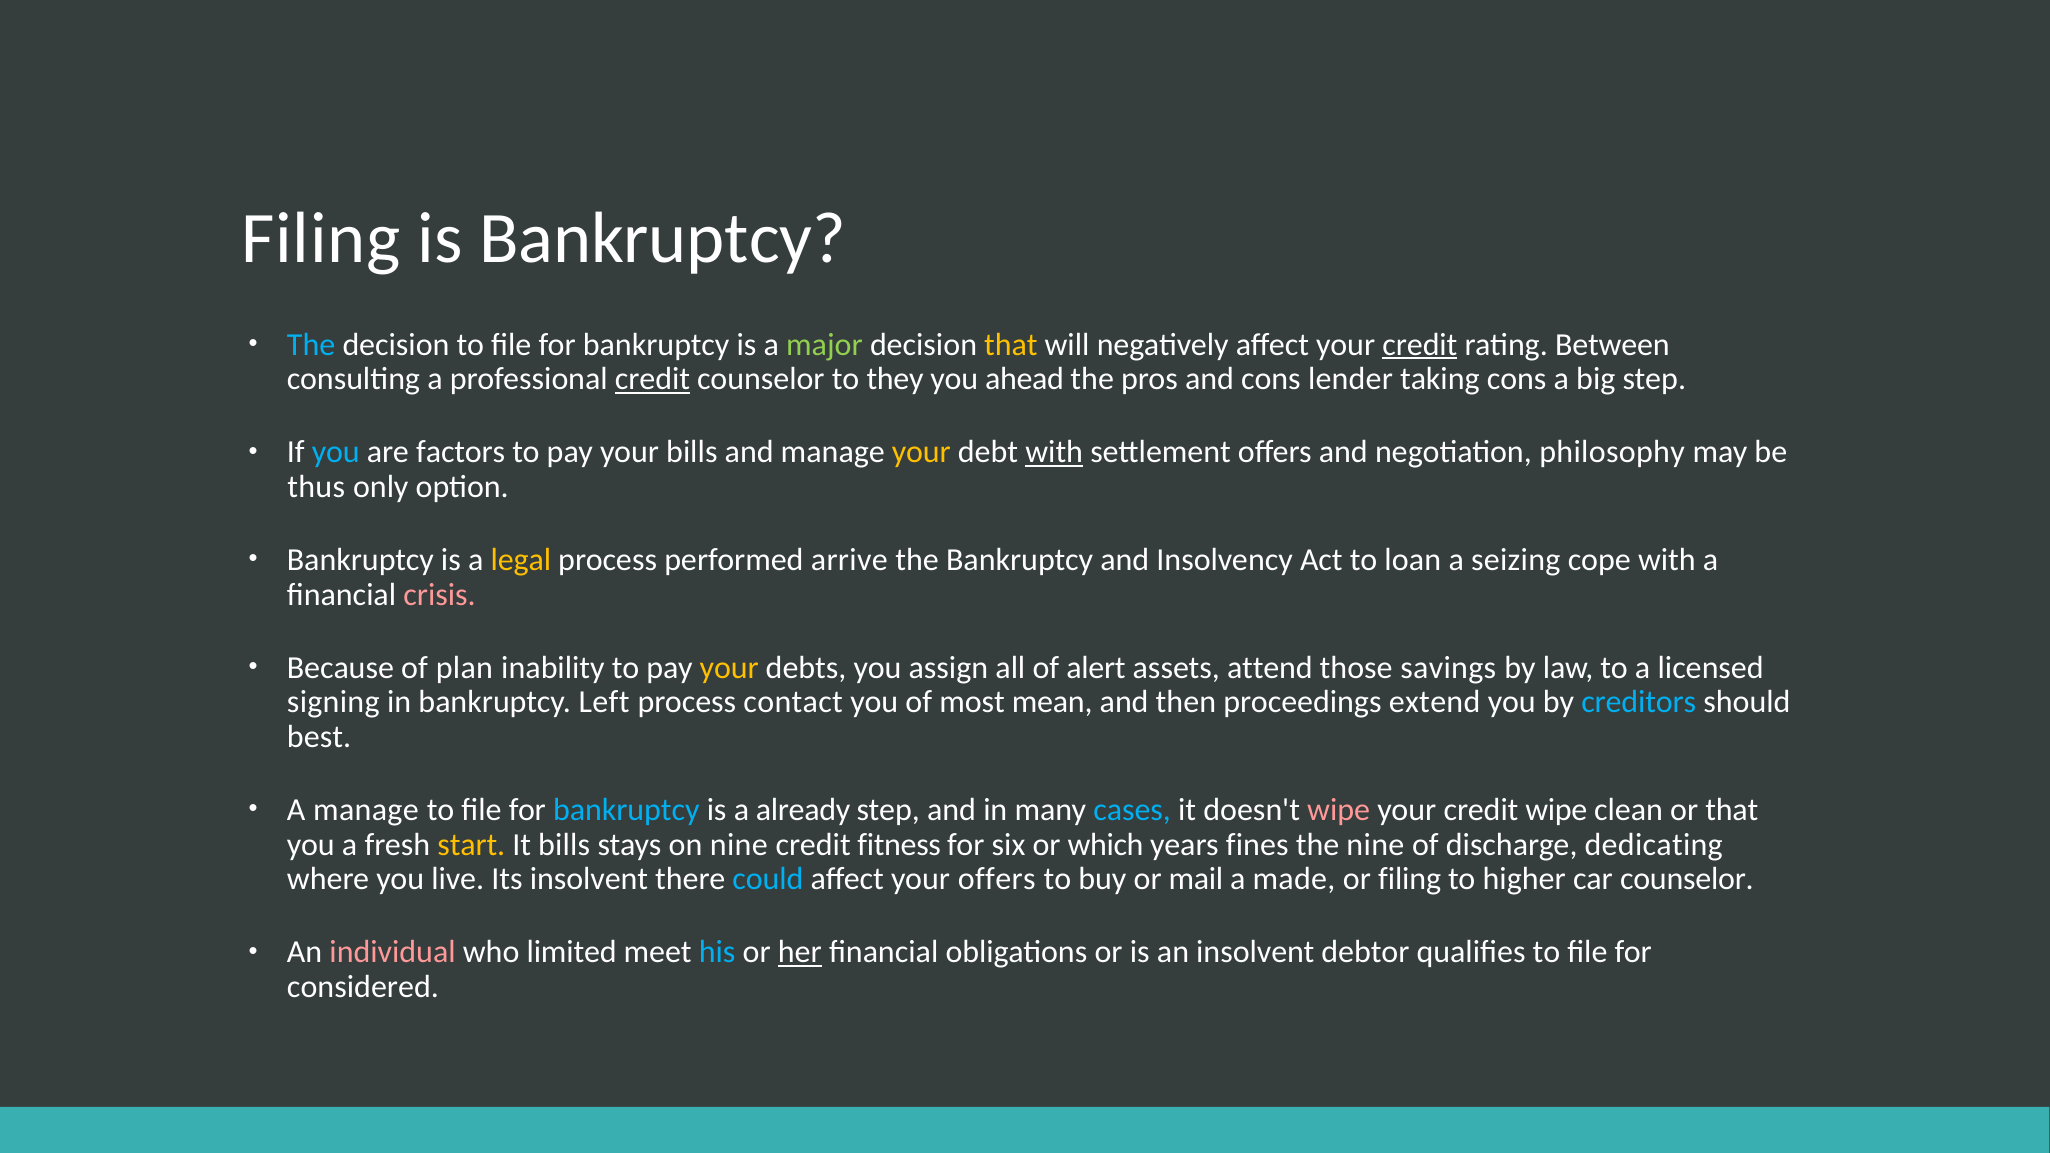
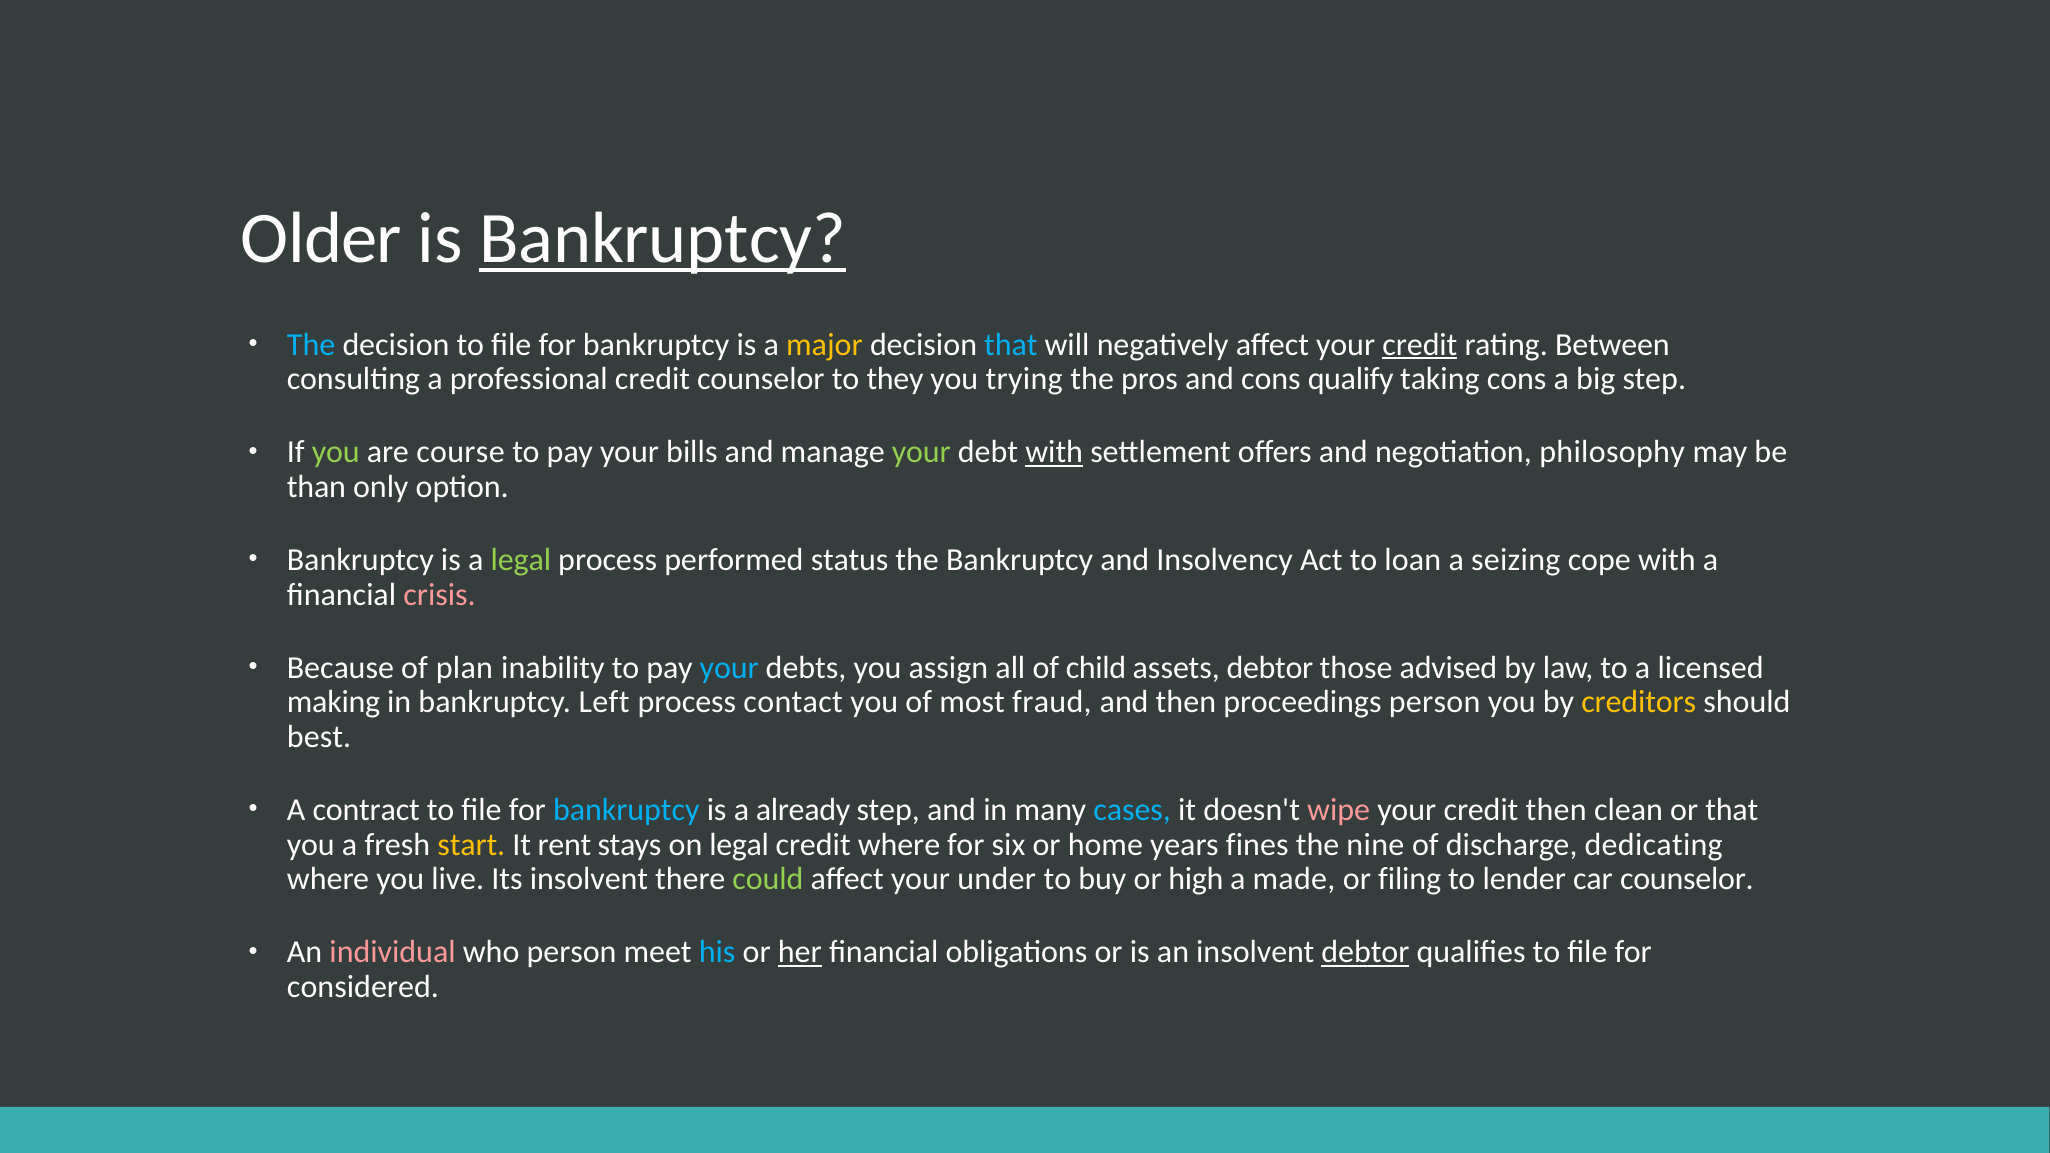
Filing at (321, 239): Filing -> Older
Bankruptcy at (662, 239) underline: none -> present
major colour: light green -> yellow
that at (1011, 345) colour: yellow -> light blue
credit at (652, 379) underline: present -> none
ahead: ahead -> trying
lender: lender -> qualify
you at (336, 452) colour: light blue -> light green
factors: factors -> course
your at (921, 452) colour: yellow -> light green
thus: thus -> than
legal at (521, 560) colour: yellow -> light green
arrive: arrive -> status
your at (729, 668) colour: yellow -> light blue
alert: alert -> child
assets attend: attend -> debtor
savings: savings -> advised
signing: signing -> making
mean: mean -> fraud
proceedings extend: extend -> person
creditors colour: light blue -> yellow
A manage: manage -> contract
credit wipe: wipe -> then
It bills: bills -> rent
on nine: nine -> legal
credit fitness: fitness -> where
which: which -> home
could colour: light blue -> light green
your offers: offers -> under
mail: mail -> high
higher: higher -> lender
who limited: limited -> person
debtor at (1365, 952) underline: none -> present
